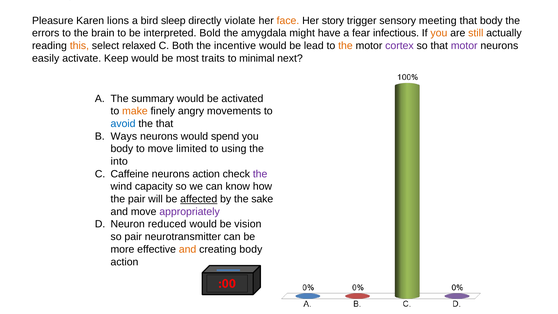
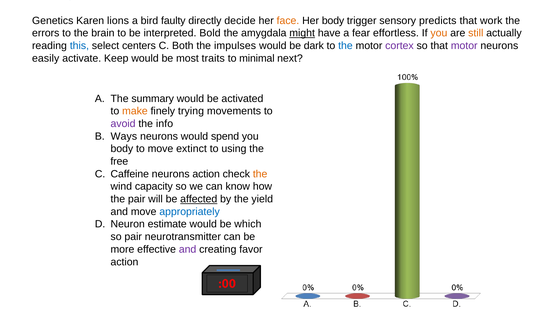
Pleasure: Pleasure -> Genetics
sleep: sleep -> faulty
violate: violate -> decide
Her story: story -> body
meeting: meeting -> predicts
that body: body -> work
might underline: none -> present
infectious: infectious -> effortless
this colour: orange -> blue
relaxed: relaxed -> centers
incentive: incentive -> impulses
lead: lead -> dark
the at (345, 46) colour: orange -> blue
angry: angry -> trying
avoid colour: blue -> purple
the that: that -> info
limited: limited -> extinct
into: into -> free
the at (260, 174) colour: purple -> orange
sake: sake -> yield
appropriately colour: purple -> blue
reduced: reduced -> estimate
vision: vision -> which
and at (188, 249) colour: orange -> purple
creating body: body -> favor
